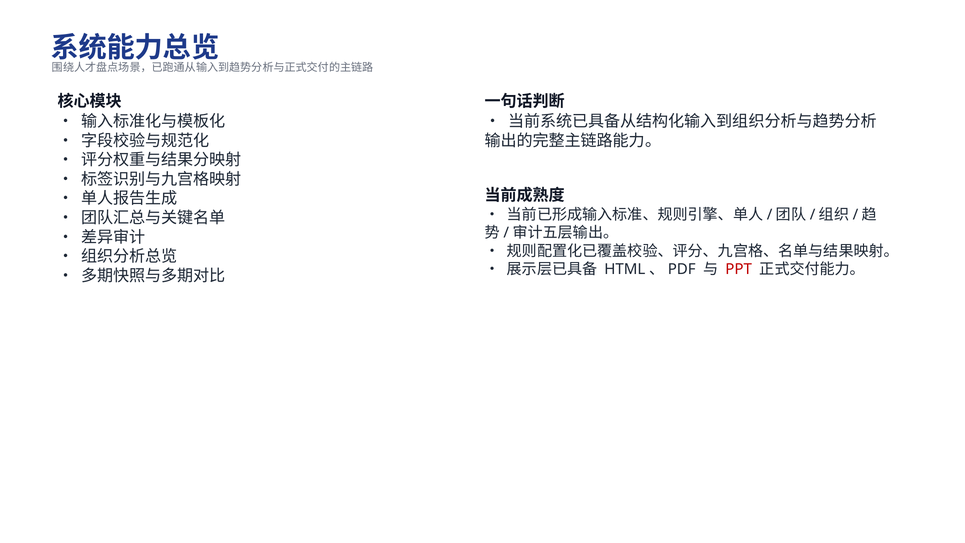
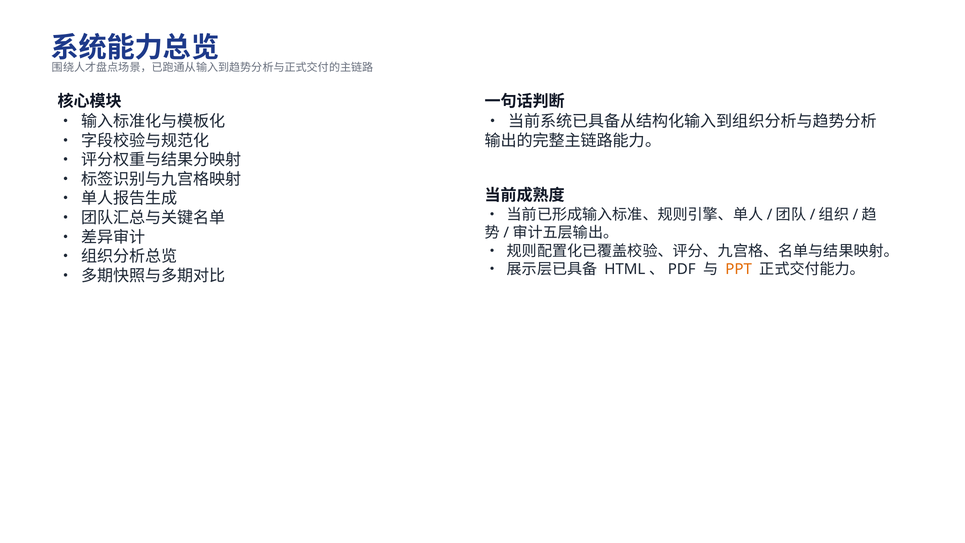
PPT colour: red -> orange
